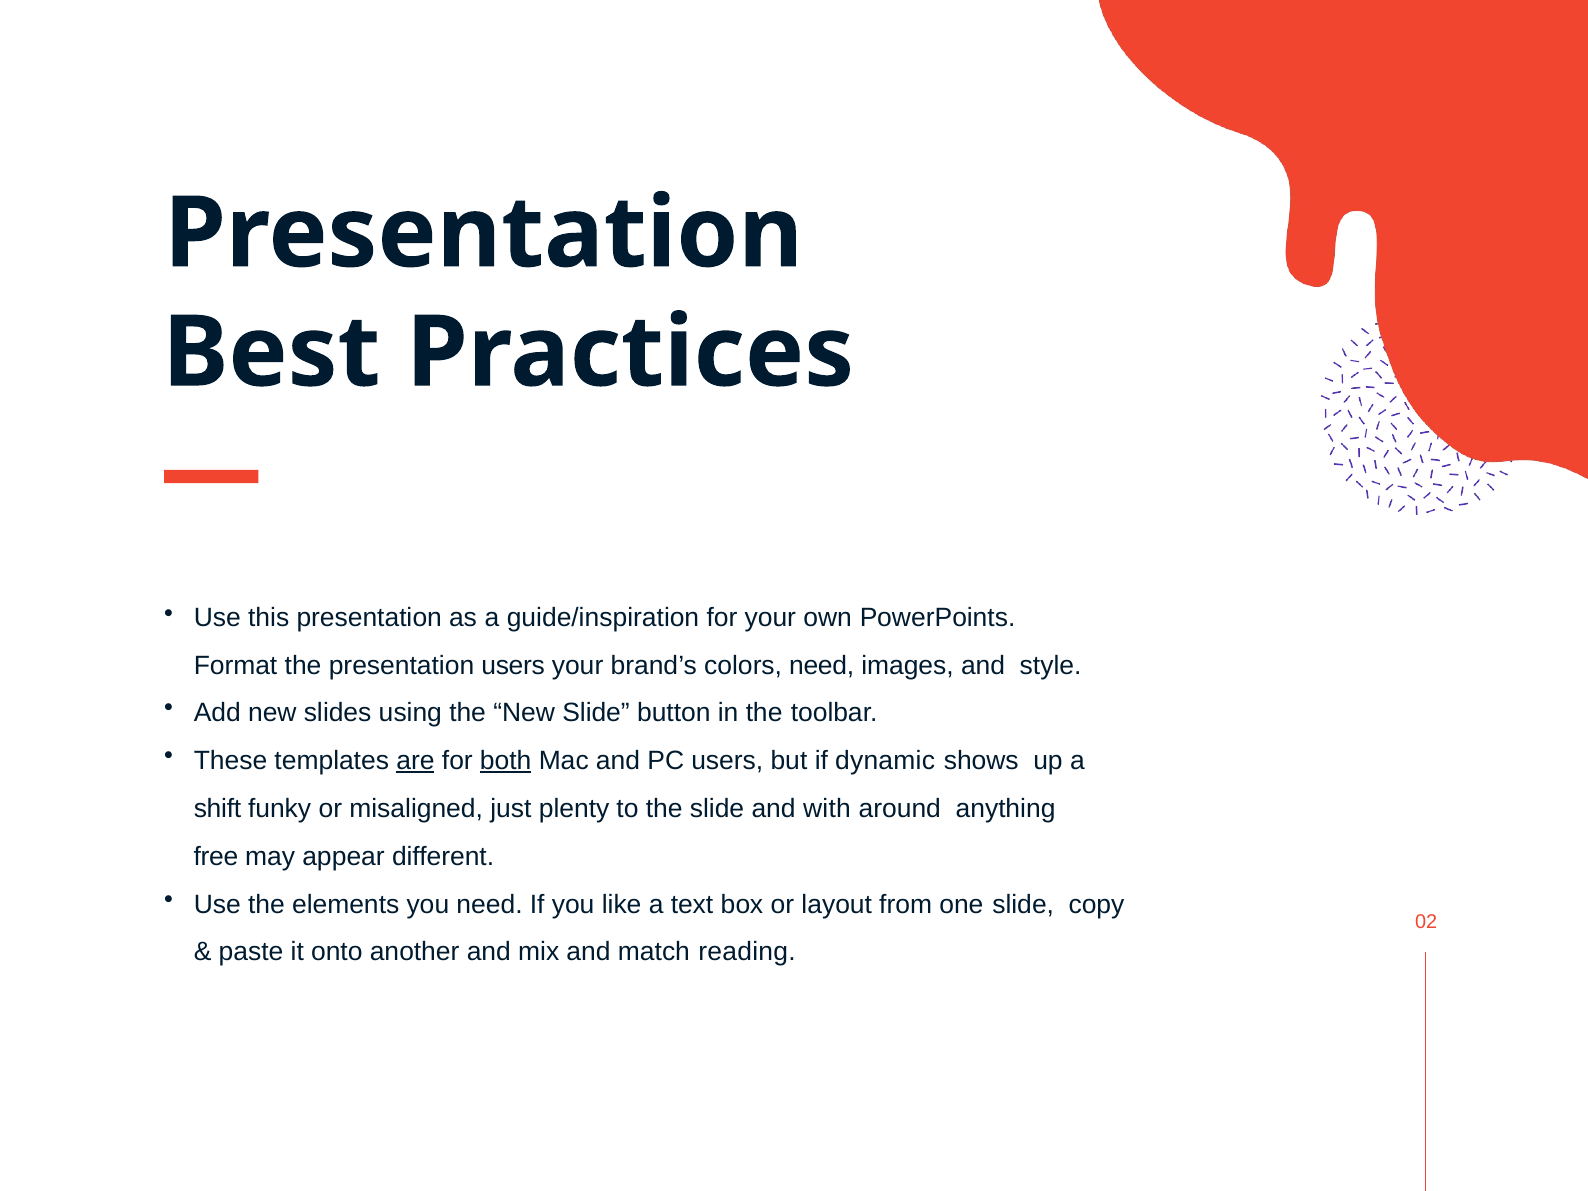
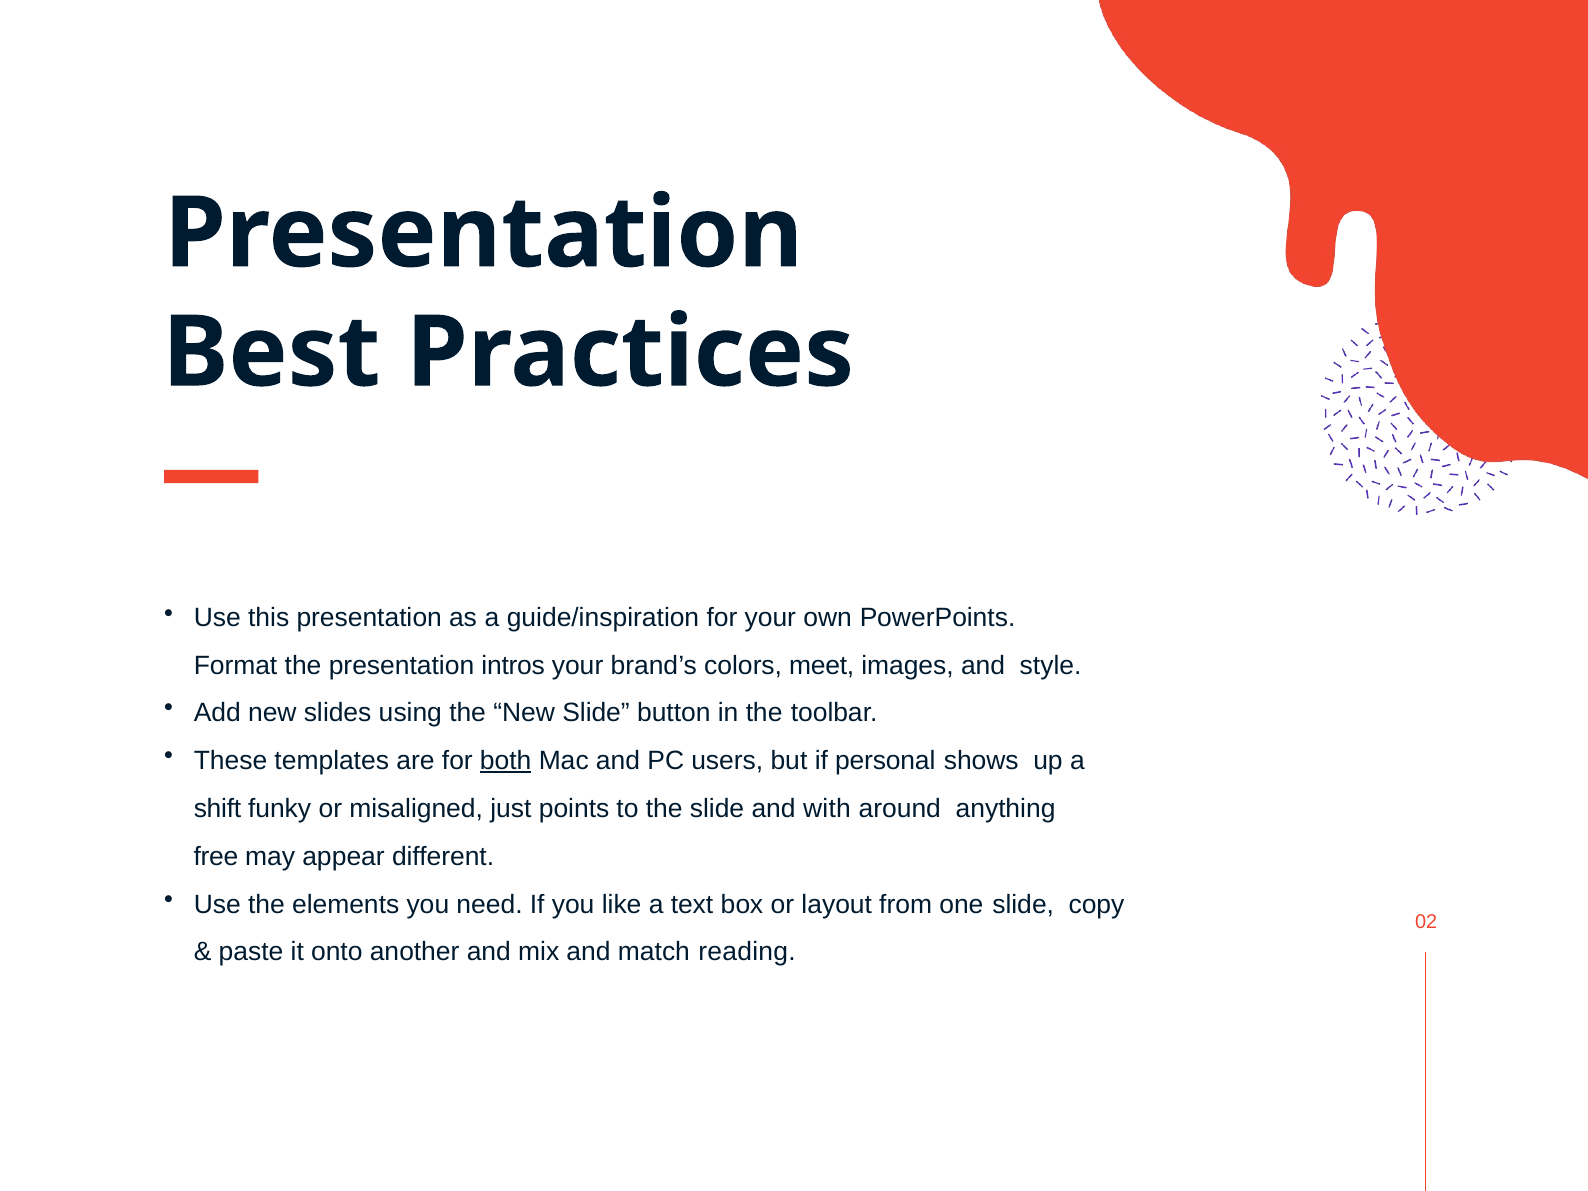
presentation users: users -> intros
colors need: need -> meet
are underline: present -> none
dynamic: dynamic -> personal
plenty: plenty -> points
